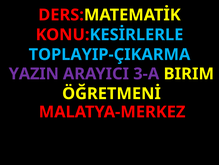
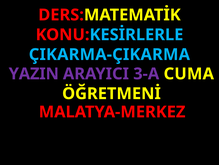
TOPLAYIP-ÇIKARMA: TOPLAYIP-ÇIKARMA -> ÇIKARMA-ÇIKARMA
BIRIM: BIRIM -> CUMA
